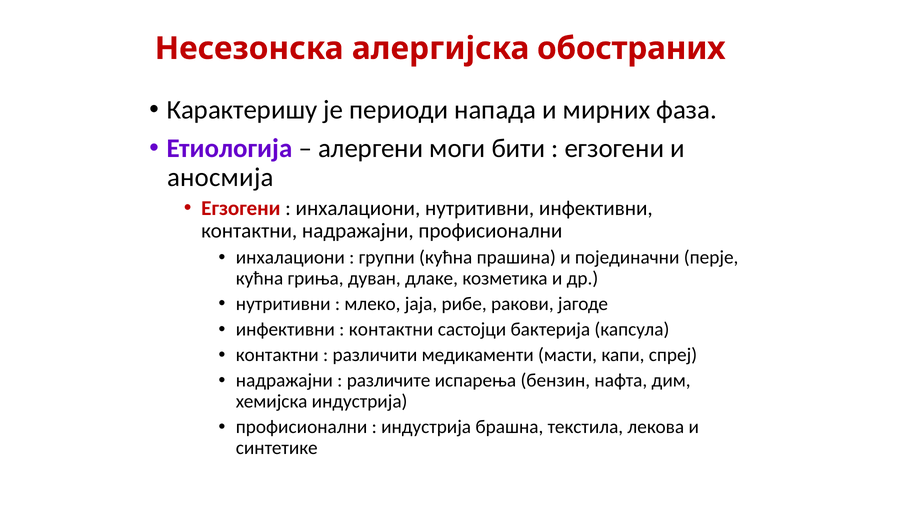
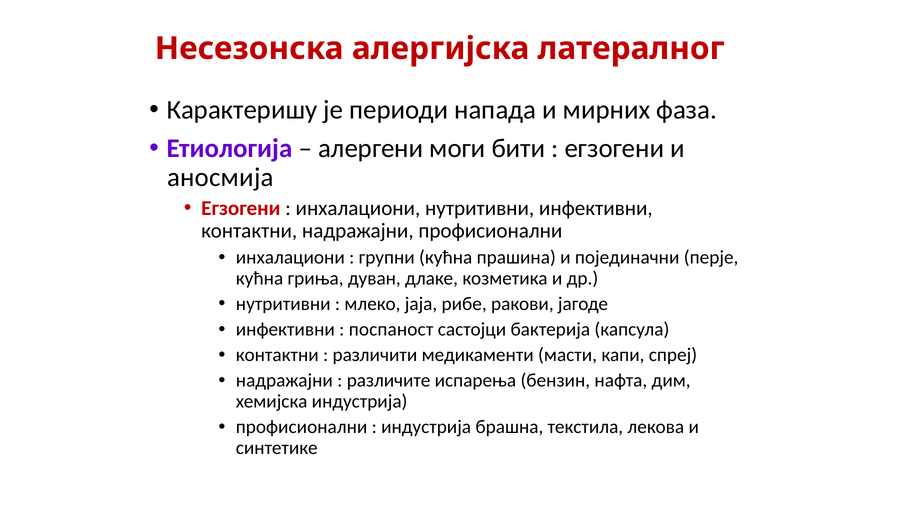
обостраних: обостраних -> латералног
контактни at (391, 330): контактни -> поспаност
